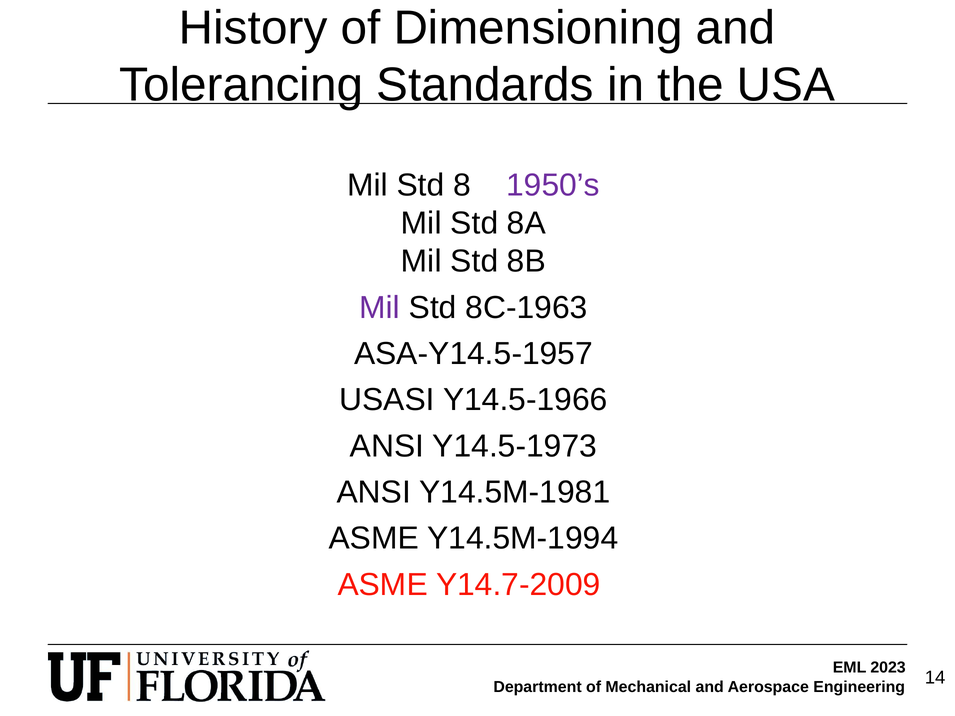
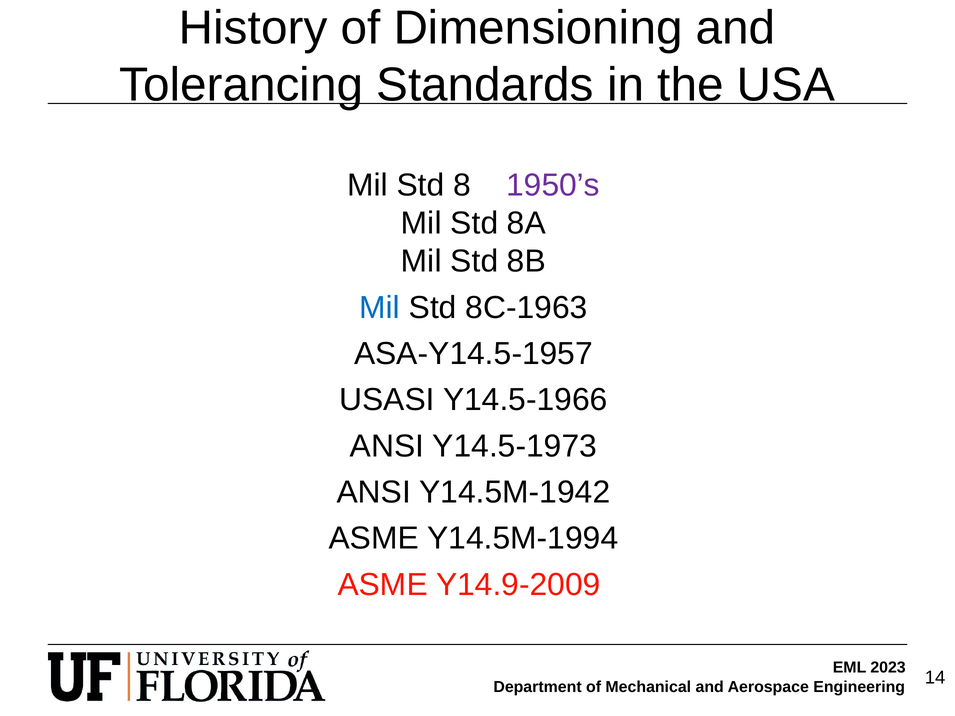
Mil at (380, 308) colour: purple -> blue
Y14.5M-1981: Y14.5M-1981 -> Y14.5M-1942
Y14.7-2009: Y14.7-2009 -> Y14.9-2009
